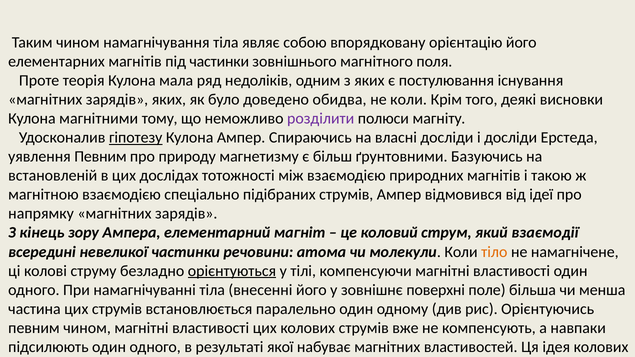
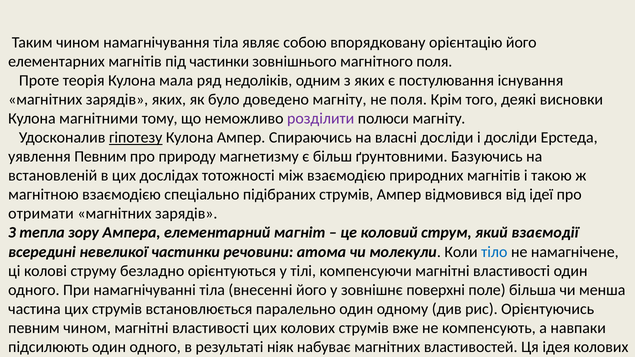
доведено обидва: обидва -> магніту
не коли: коли -> поля
напрямку: напрямку -> отримати
кінець: кінець -> тепла
тіло colour: orange -> blue
орієнтуються underline: present -> none
якої: якої -> ніяк
